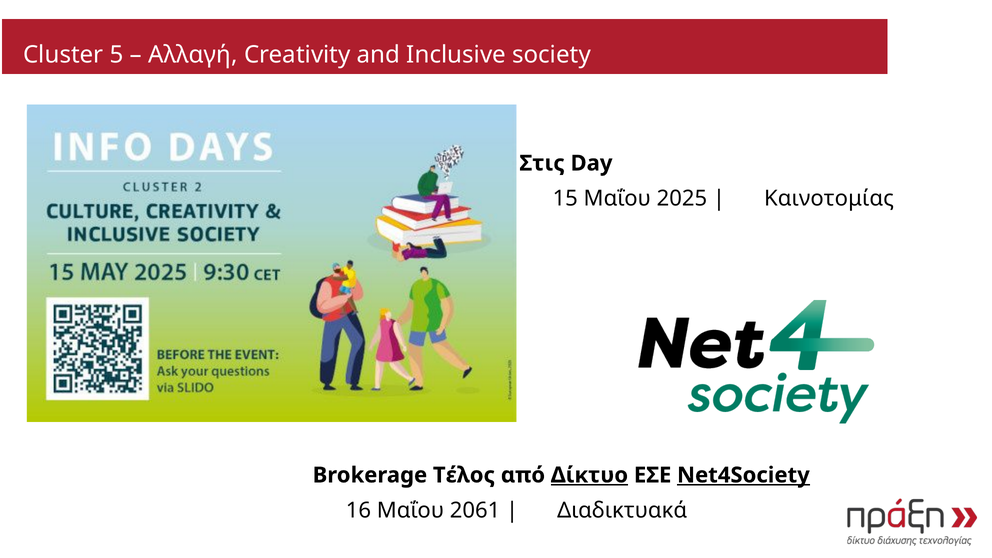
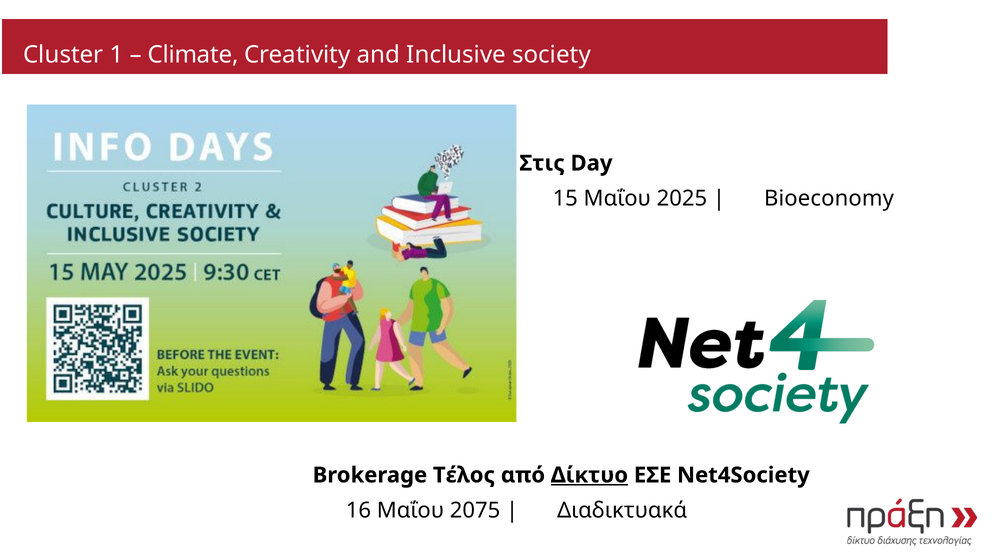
5: 5 -> 1
Αλλαγή: Αλλαγή -> Climate
Καινοτομίας: Καινοτομίας -> Bioeconomy
Net4Society underline: present -> none
2061: 2061 -> 2075
